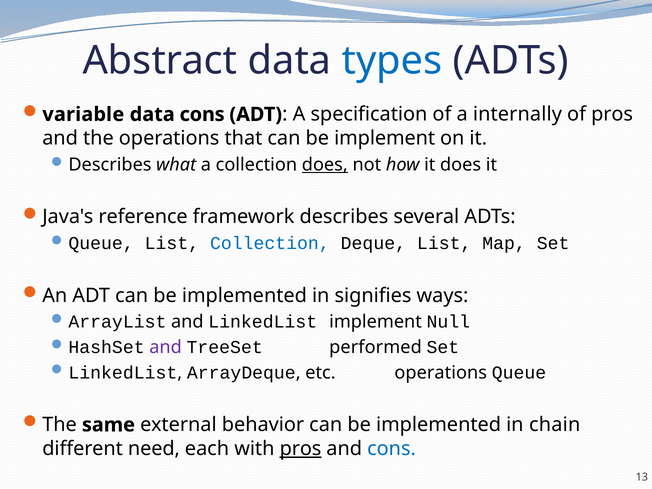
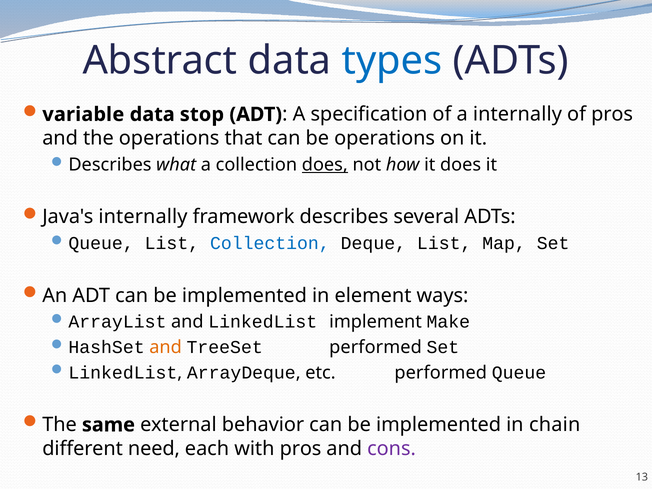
data cons: cons -> stop
be implement: implement -> operations
Java's reference: reference -> internally
signifies: signifies -> element
Null: Null -> Make
and at (166, 347) colour: purple -> orange
etc operations: operations -> performed
pros at (301, 449) underline: present -> none
cons at (392, 449) colour: blue -> purple
